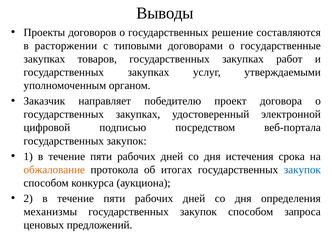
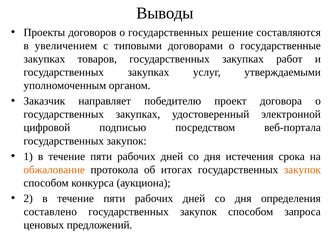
расторжении: расторжении -> увеличением
закупок at (302, 170) colour: blue -> orange
механизмы: механизмы -> составлено
